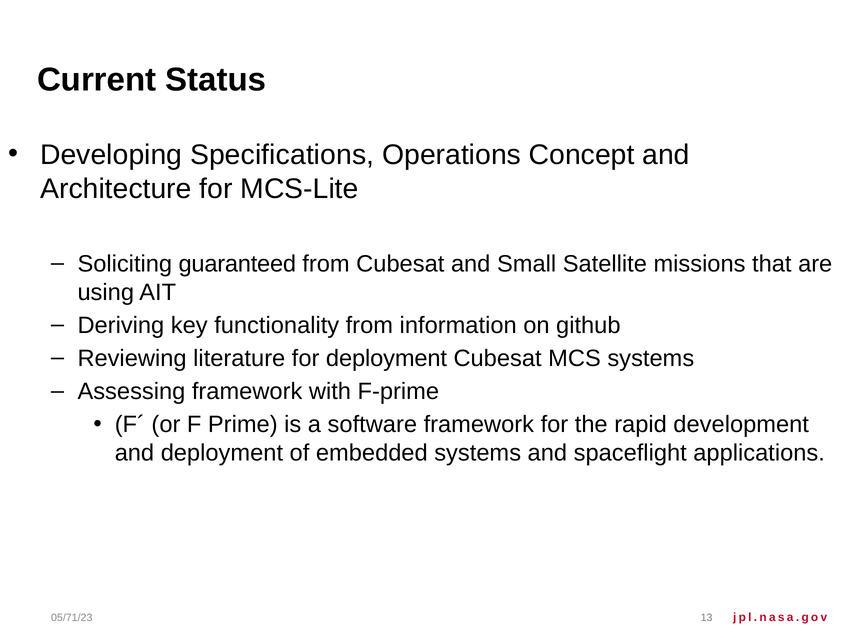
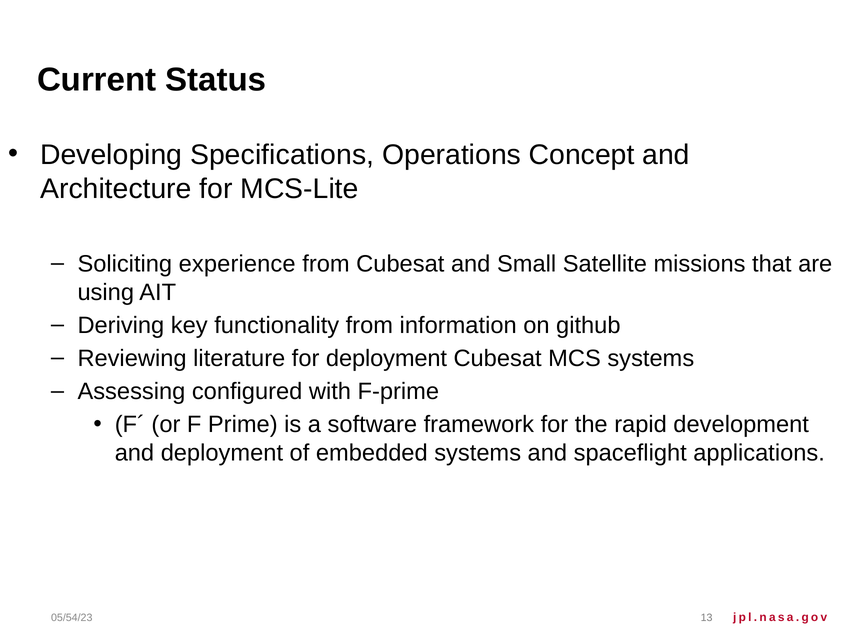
guaranteed: guaranteed -> experience
Assessing framework: framework -> configured
05/71/23: 05/71/23 -> 05/54/23
